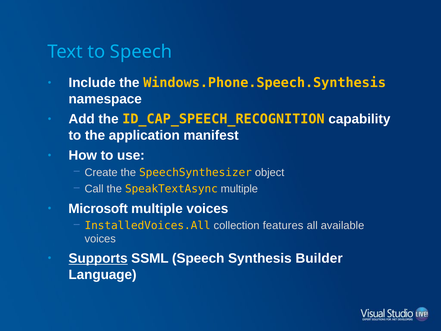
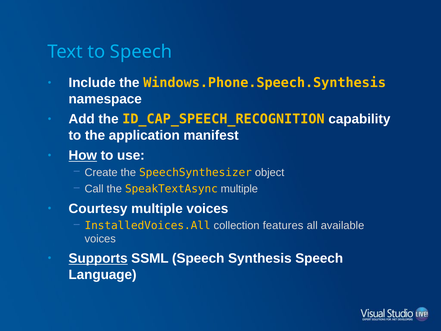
How underline: none -> present
Microsoft: Microsoft -> Courtesy
Synthesis Builder: Builder -> Speech
